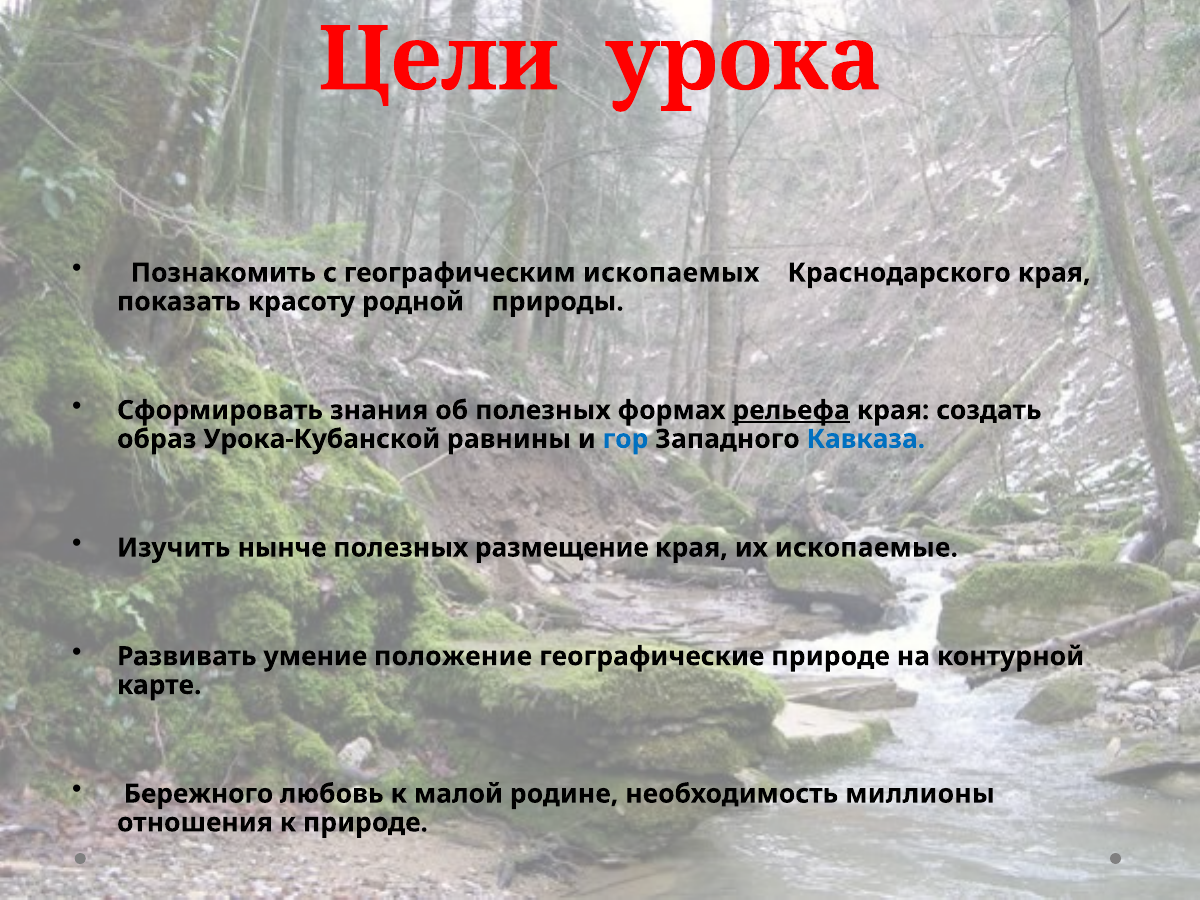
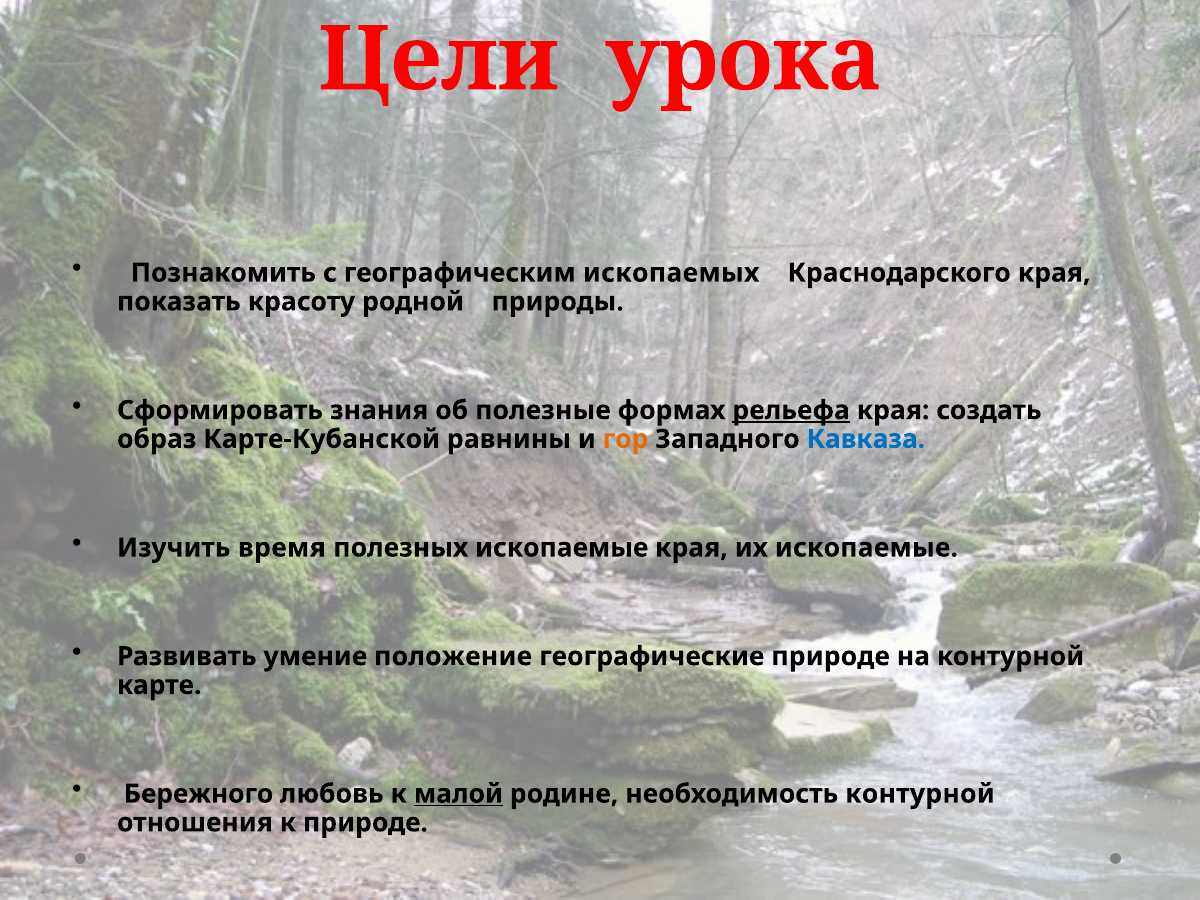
об полезных: полезных -> полезные
Урока-Кубанской: Урока-Кубанской -> Карте-Кубанской
гор colour: blue -> orange
нынче: нынче -> время
полезных размещение: размещение -> ископаемые
малой underline: none -> present
необходимость миллионы: миллионы -> контурной
